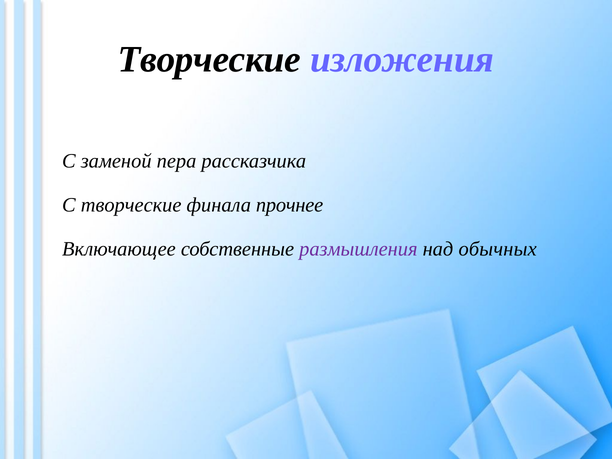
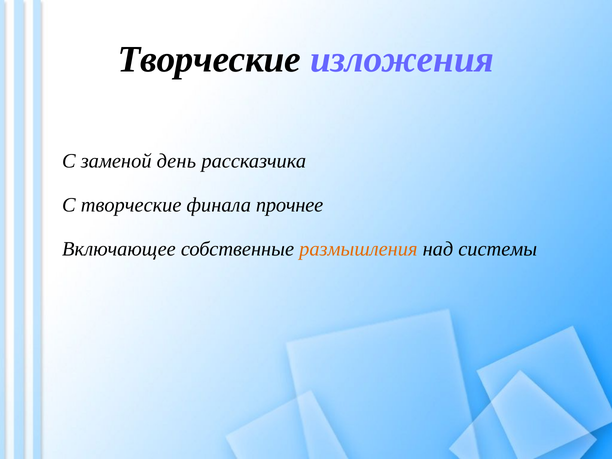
пера: пера -> день
размышления colour: purple -> orange
обычных: обычных -> системы
